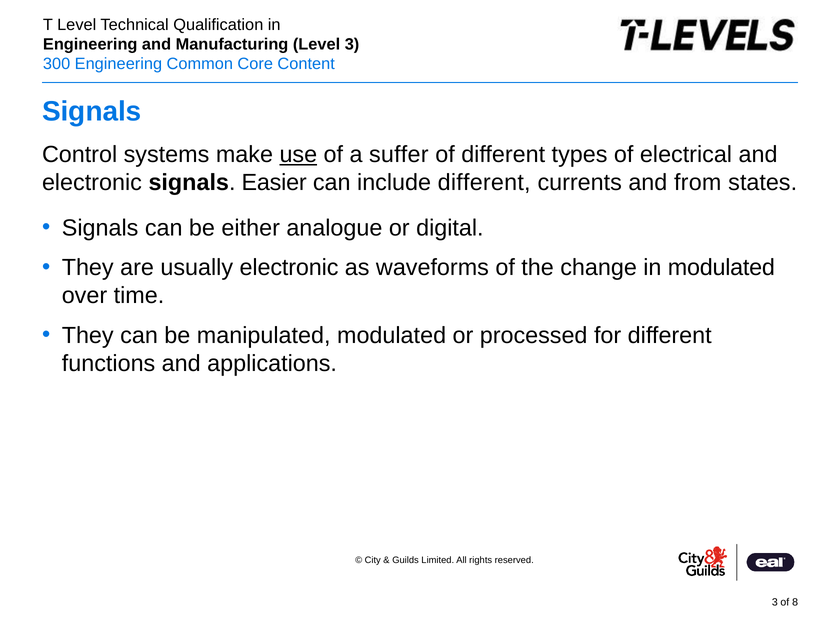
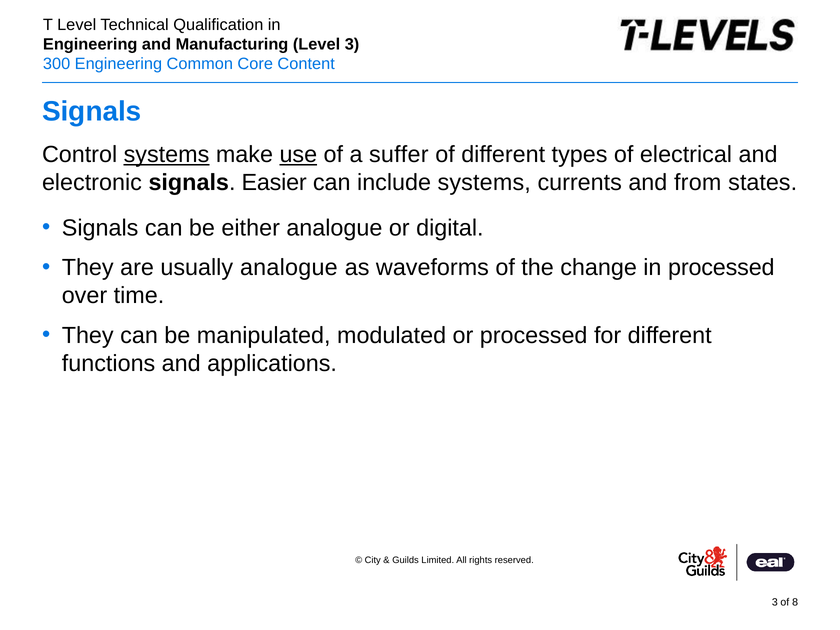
systems at (167, 155) underline: none -> present
include different: different -> systems
usually electronic: electronic -> analogue
in modulated: modulated -> processed
